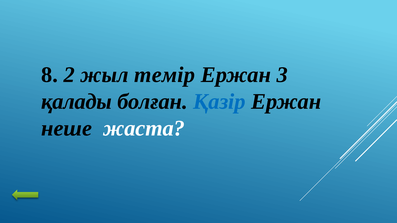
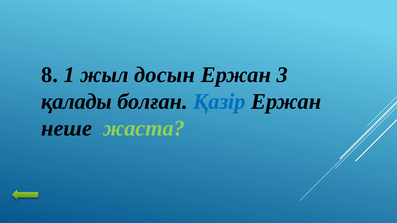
2: 2 -> 1
темір: темір -> досын
жаста colour: white -> light green
